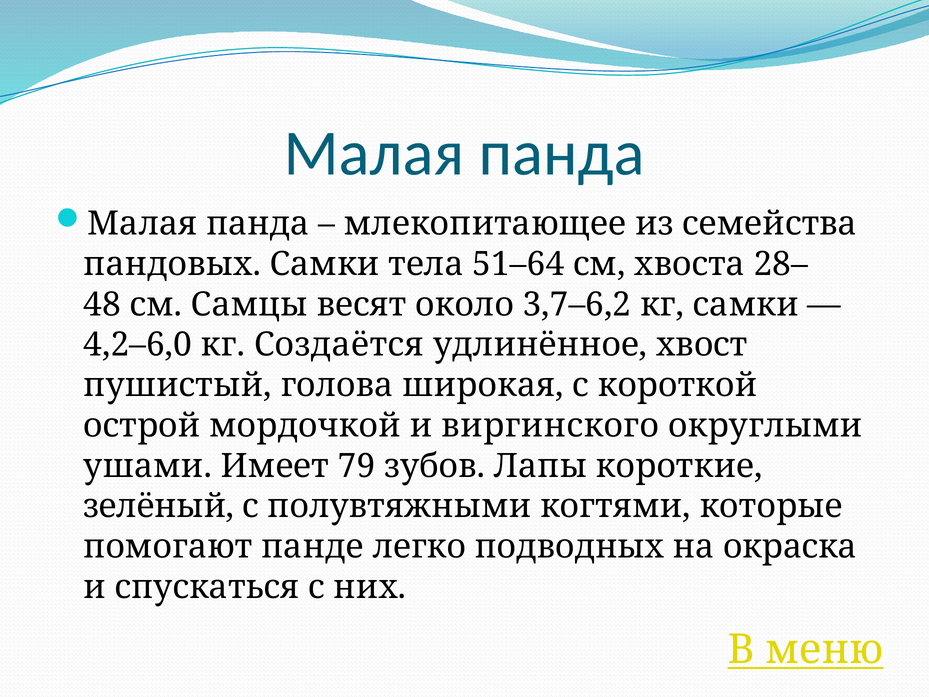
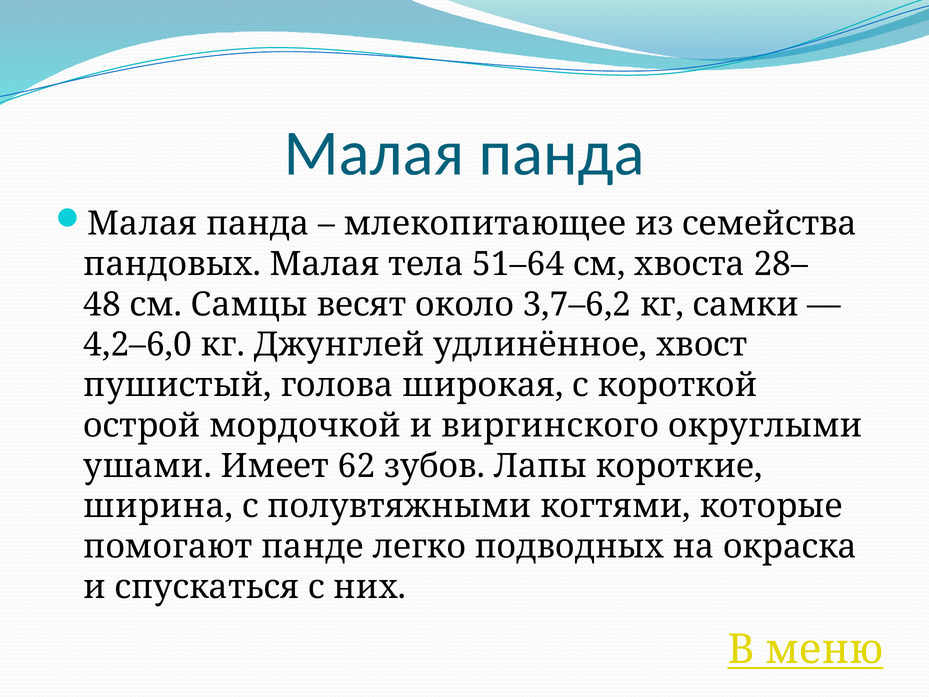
пандовых Самки: Самки -> Малая
Создаётся: Создаётся -> Джунглей
79: 79 -> 62
зелёный: зелёный -> ширина
